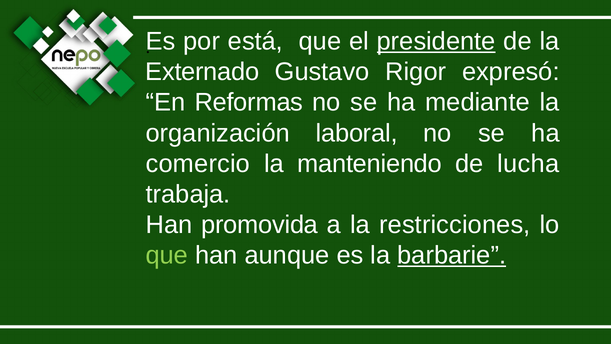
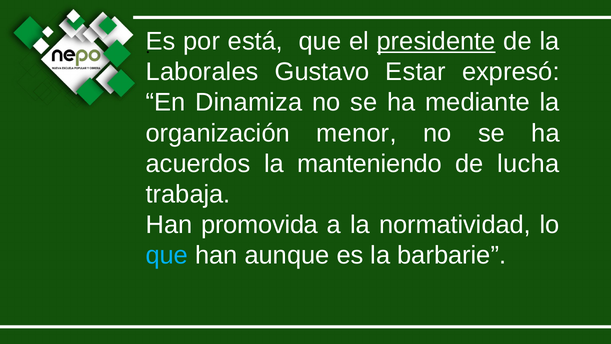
Externado: Externado -> Laborales
Rigor: Rigor -> Estar
Reformas: Reformas -> Dinamiza
laboral: laboral -> menor
comercio: comercio -> acuerdos
restricciones: restricciones -> normatividad
que at (167, 255) colour: light green -> light blue
barbarie underline: present -> none
